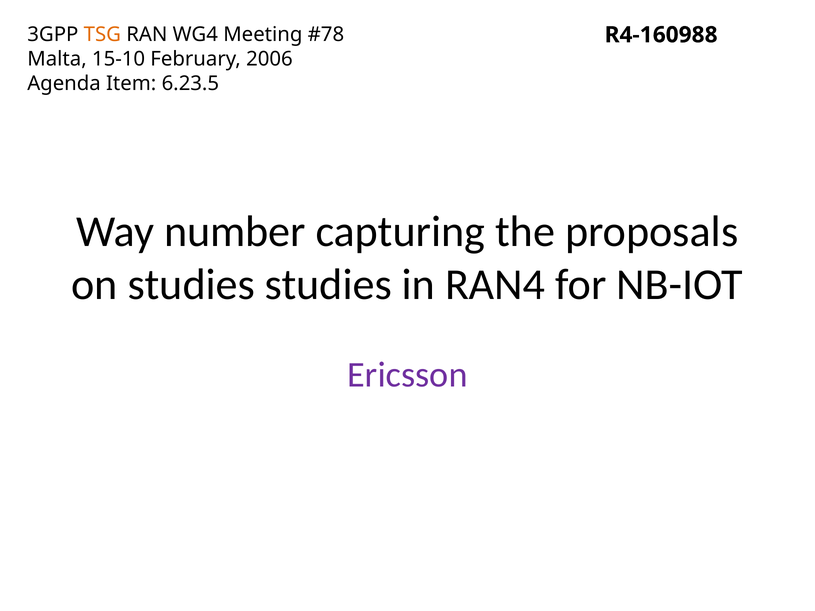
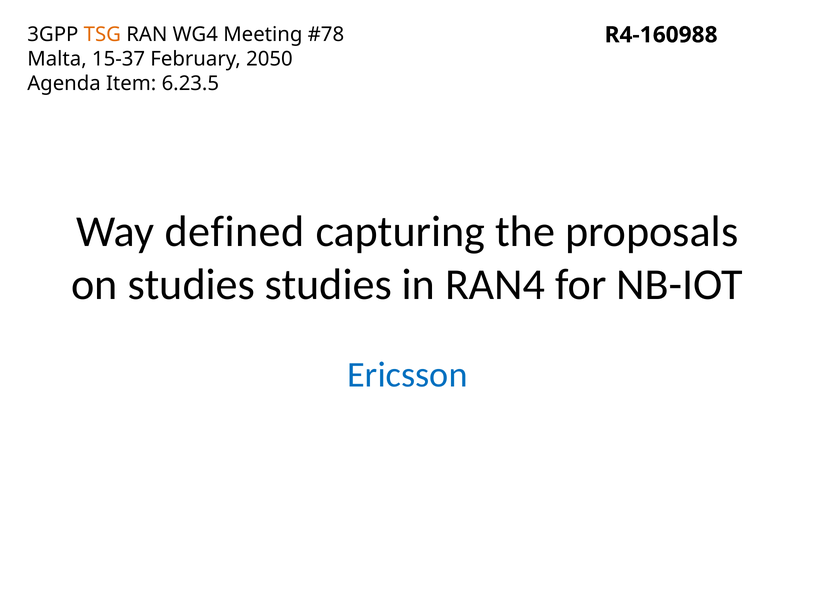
15-10: 15-10 -> 15-37
2006: 2006 -> 2050
number: number -> defined
Ericsson colour: purple -> blue
